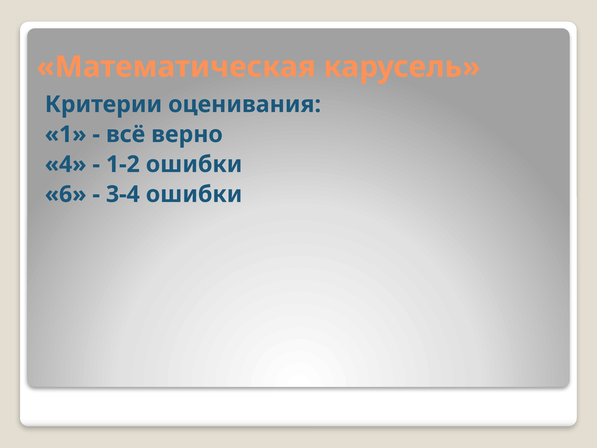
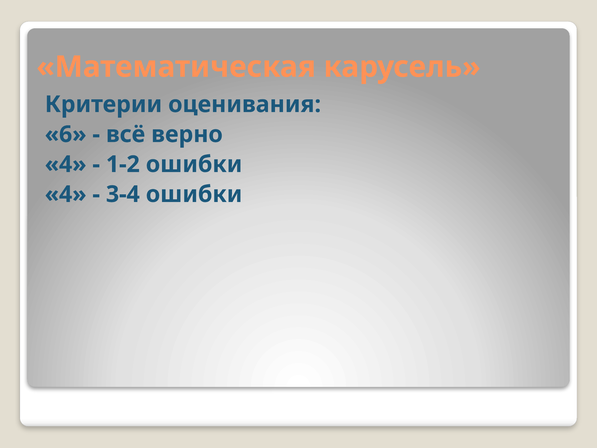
1: 1 -> 6
6 at (66, 194): 6 -> 4
